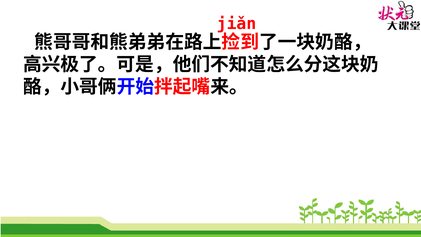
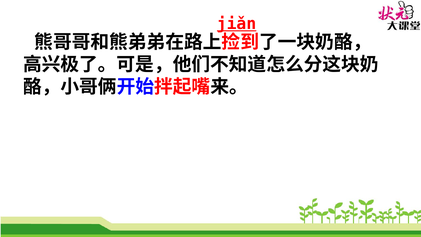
jiǎn underline: none -> present
